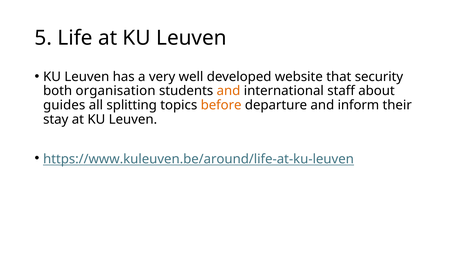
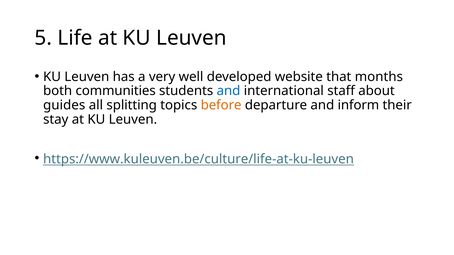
security: security -> months
organisation: organisation -> communities
and at (229, 91) colour: orange -> blue
https://www.kuleuven.be/around/life-at-ku-leuven: https://www.kuleuven.be/around/life-at-ku-leuven -> https://www.kuleuven.be/culture/life-at-ku-leuven
